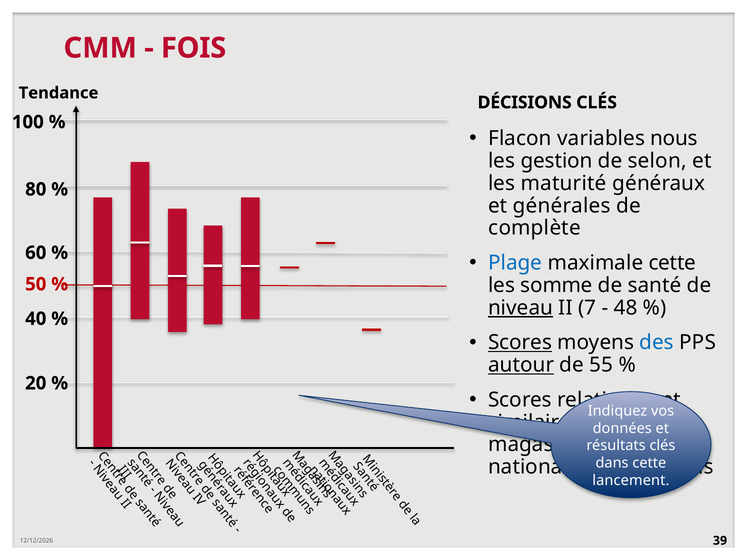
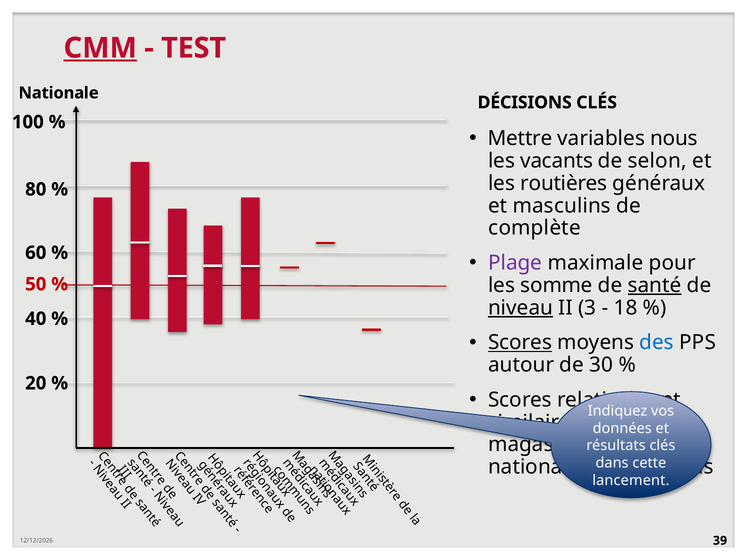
CMM underline: none -> present
FOIS: FOIS -> TEST
Tendance: Tendance -> Nationale
Flacon: Flacon -> Mettre
gestion: gestion -> vacants
maturité: maturité -> routières
générales: générales -> masculins
Plage colour: blue -> purple
maximale cette: cette -> pour
santé underline: none -> present
7: 7 -> 3
48: 48 -> 18
autour underline: present -> none
55: 55 -> 30
